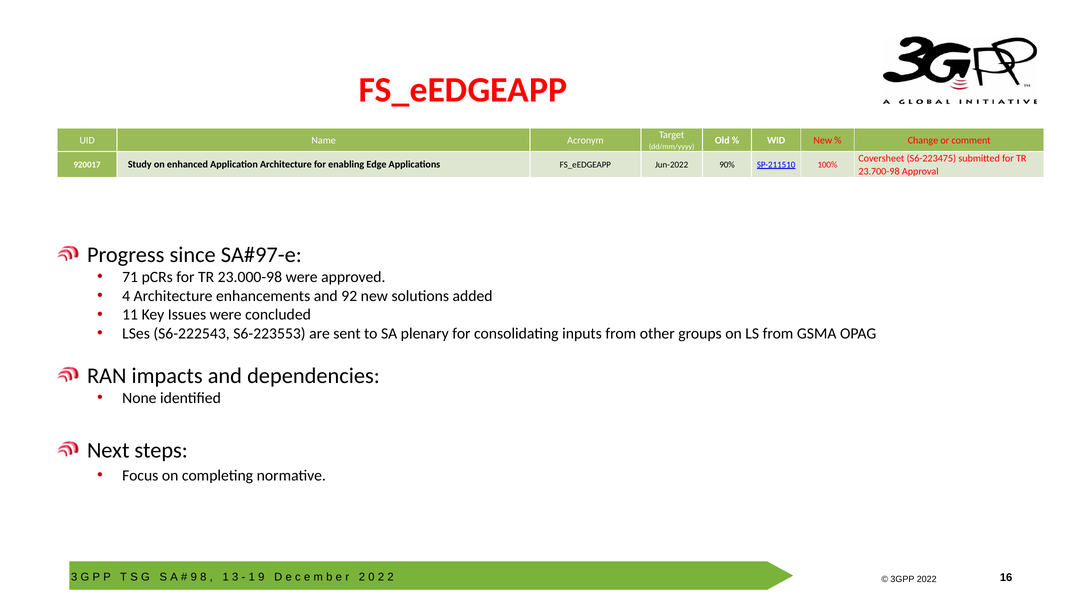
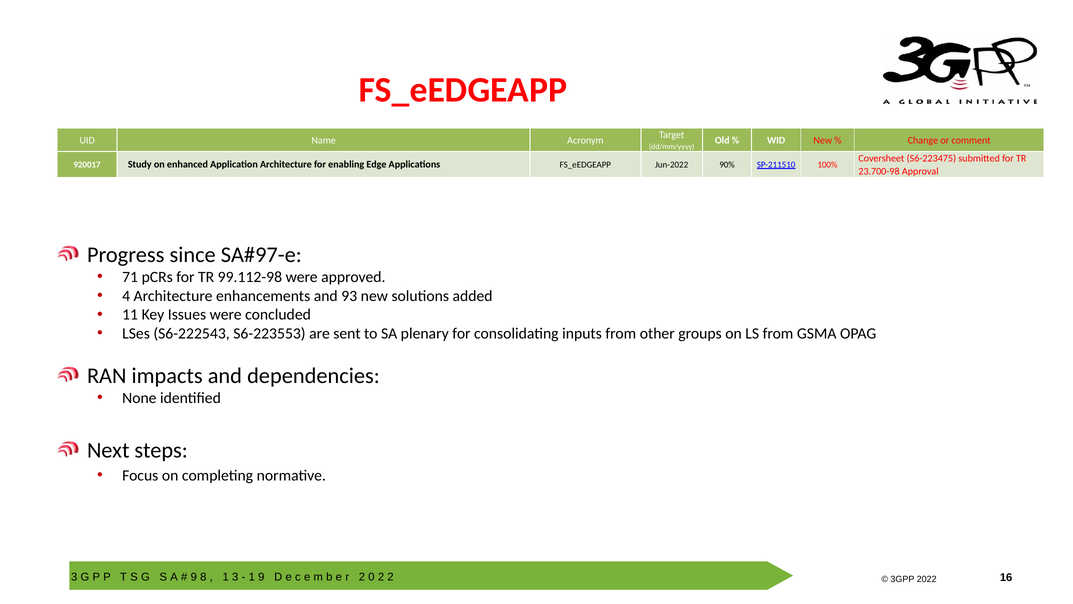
23.000-98: 23.000-98 -> 99.112-98
92: 92 -> 93
